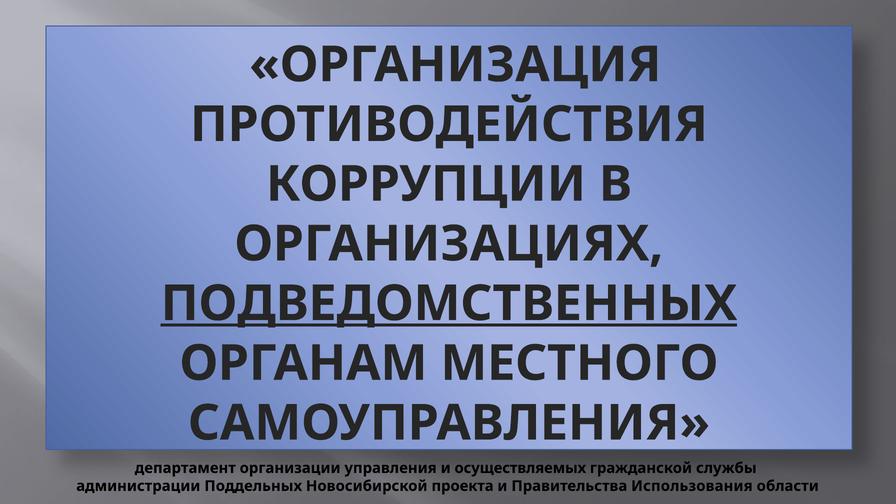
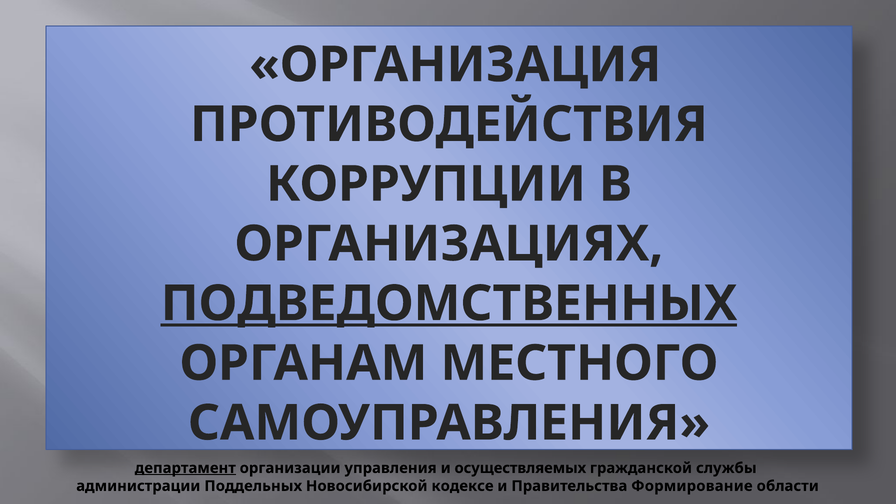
департамент underline: none -> present
проекта: проекта -> кодексе
Использования: Использования -> Формирование
